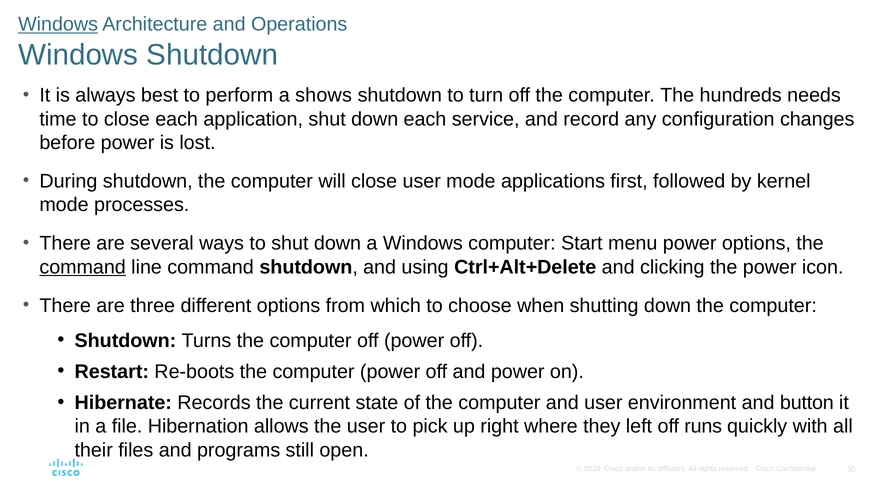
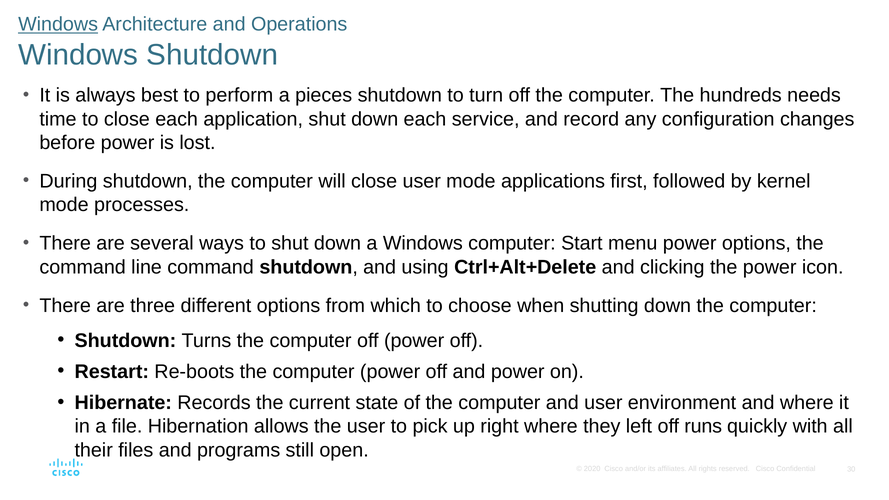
shows: shows -> pieces
command at (83, 267) underline: present -> none
and button: button -> where
